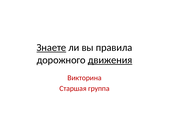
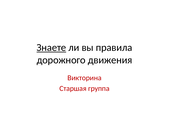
движения underline: present -> none
